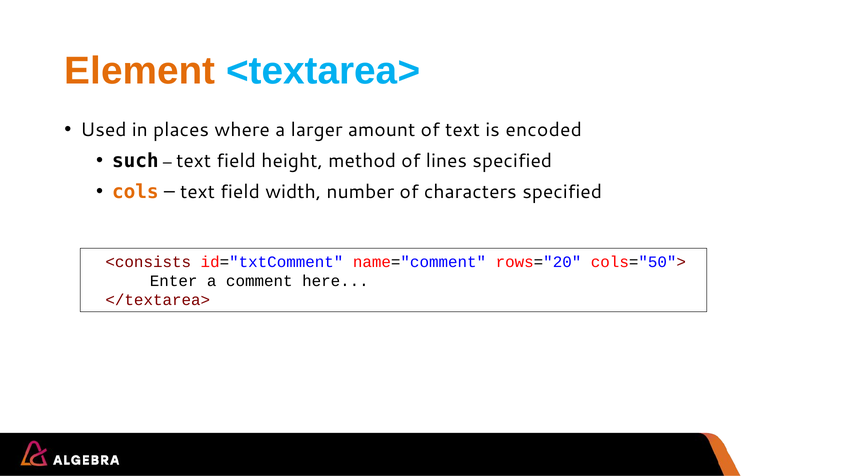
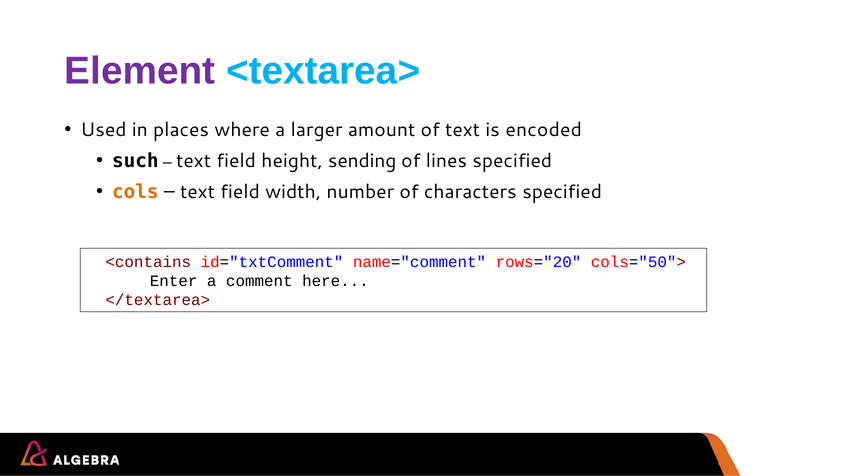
Element colour: orange -> purple
method: method -> sending
<consists: <consists -> <contains
